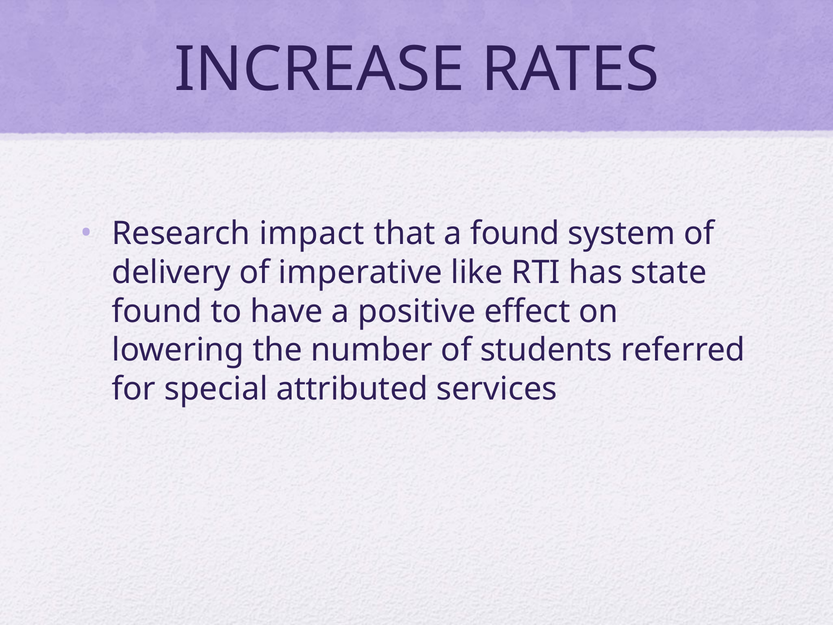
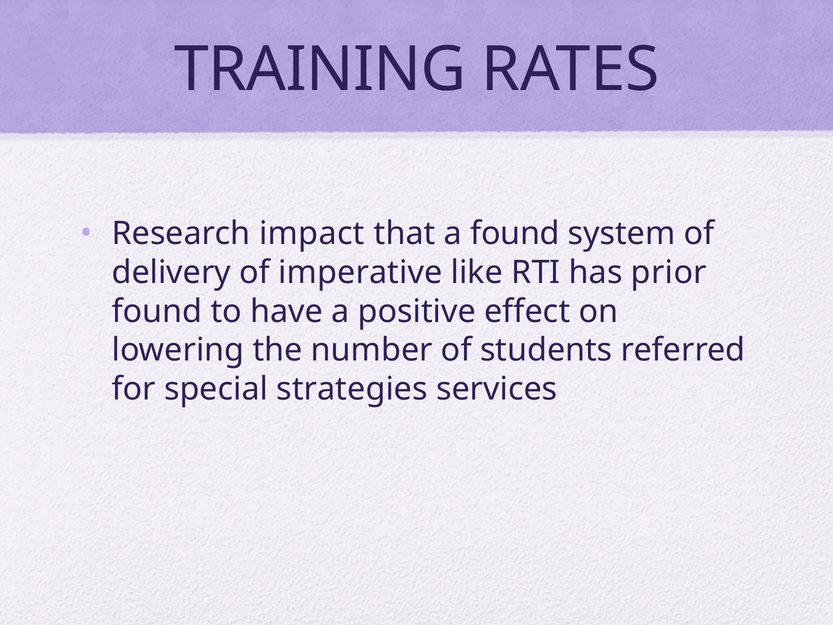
INCREASE: INCREASE -> TRAINING
state: state -> prior
attributed: attributed -> strategies
